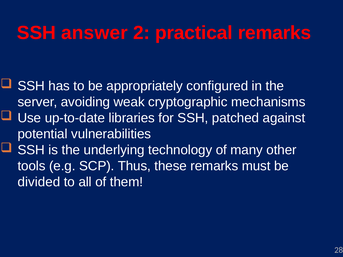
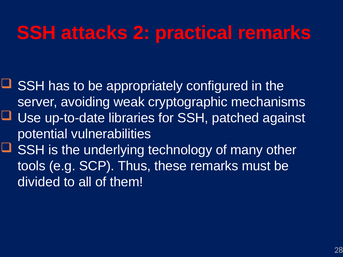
answer: answer -> attacks
